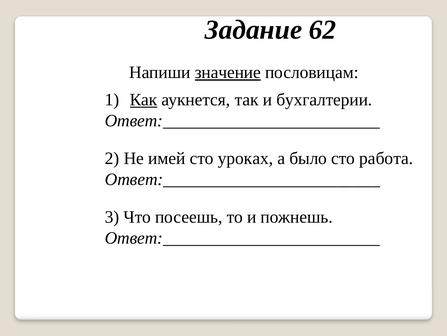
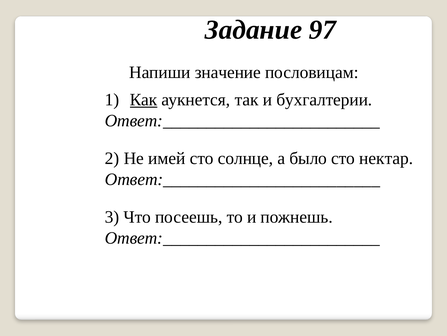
62: 62 -> 97
значение underline: present -> none
уроках: уроках -> солнце
работа: работа -> нектар
